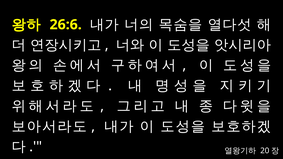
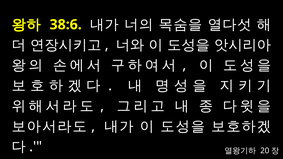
26:6: 26:6 -> 38:6
